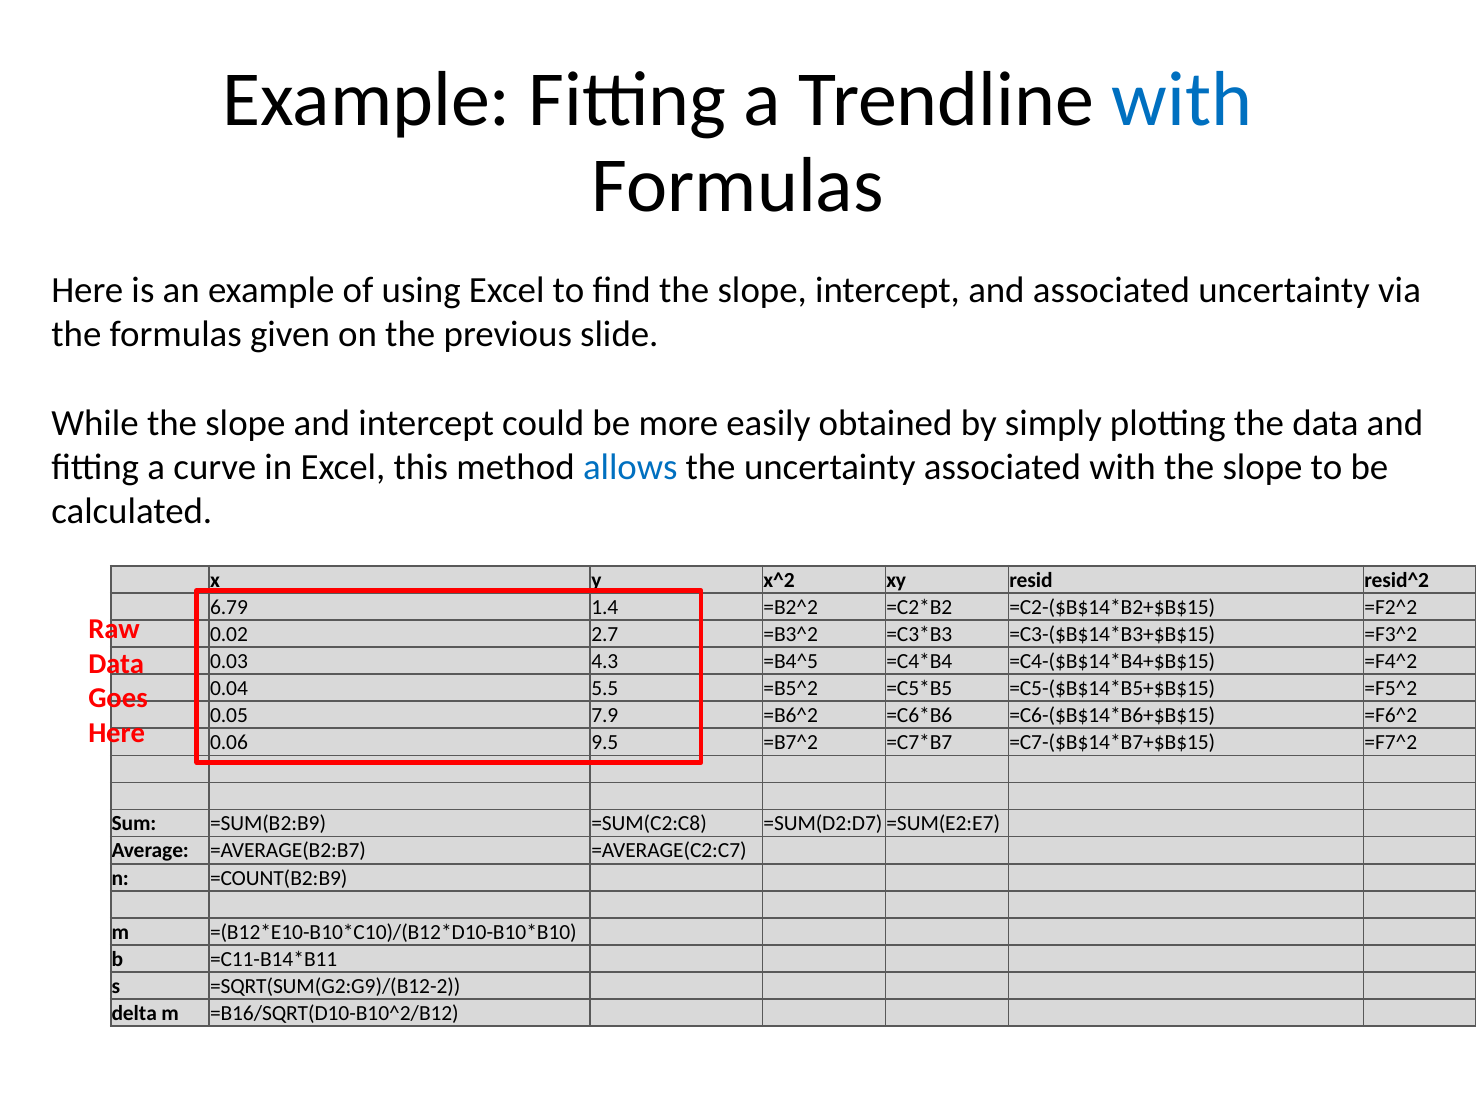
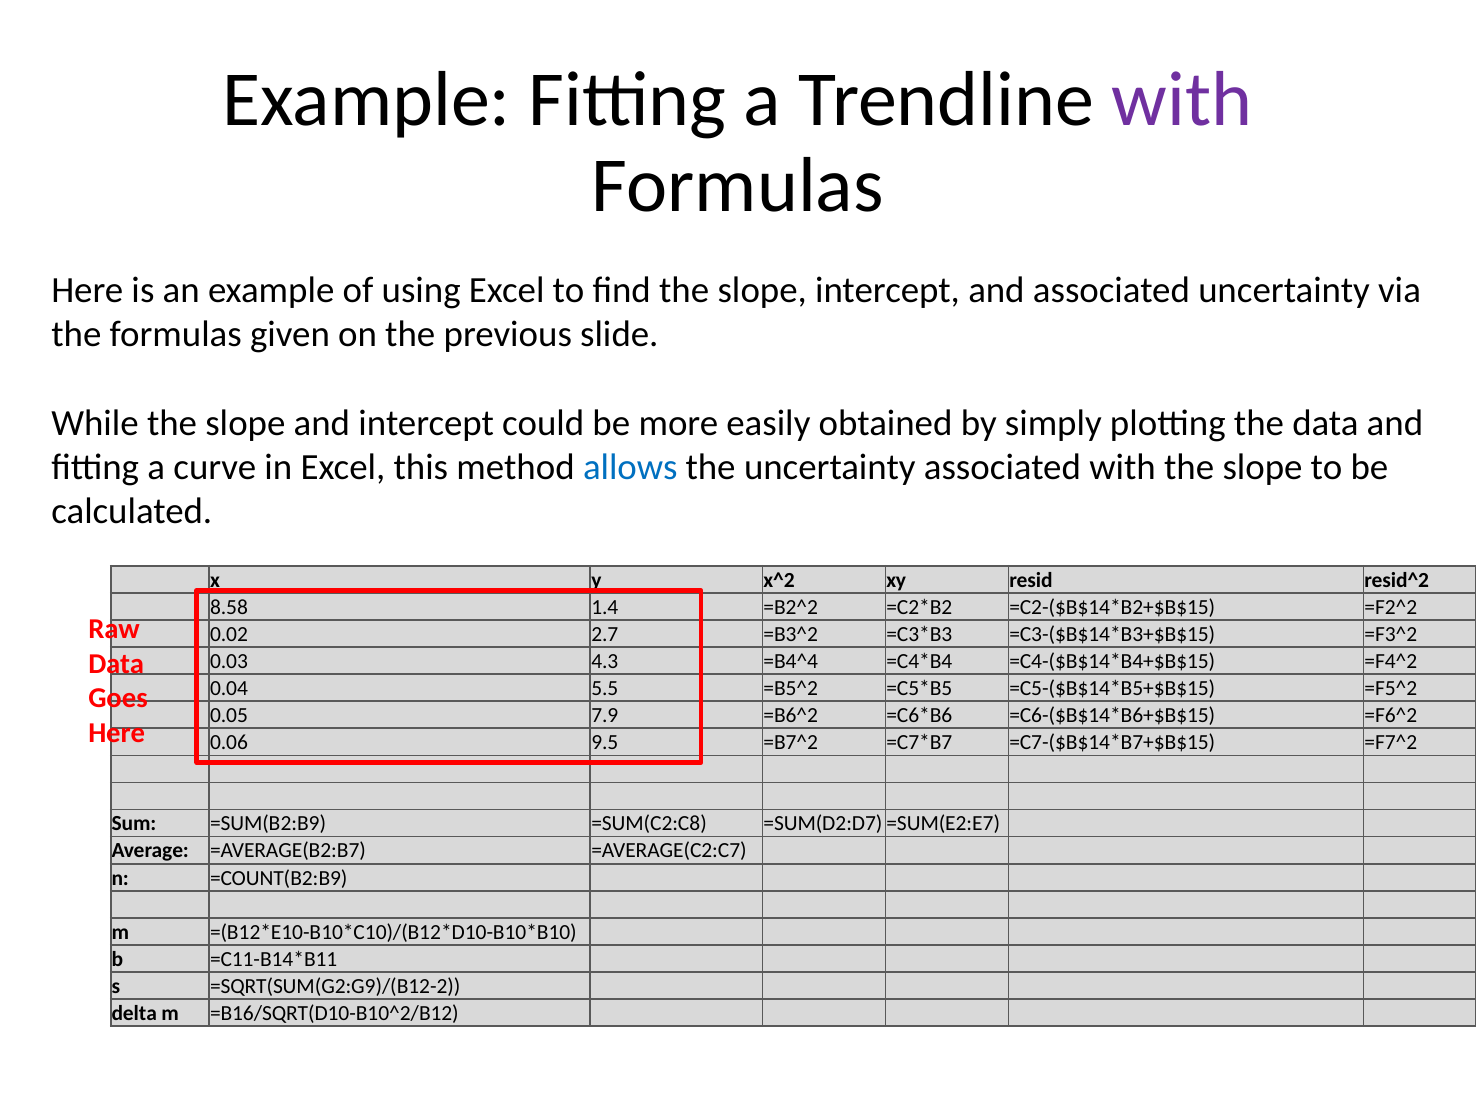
with at (1182, 100) colour: blue -> purple
6.79: 6.79 -> 8.58
=B4^5: =B4^5 -> =B4^4
